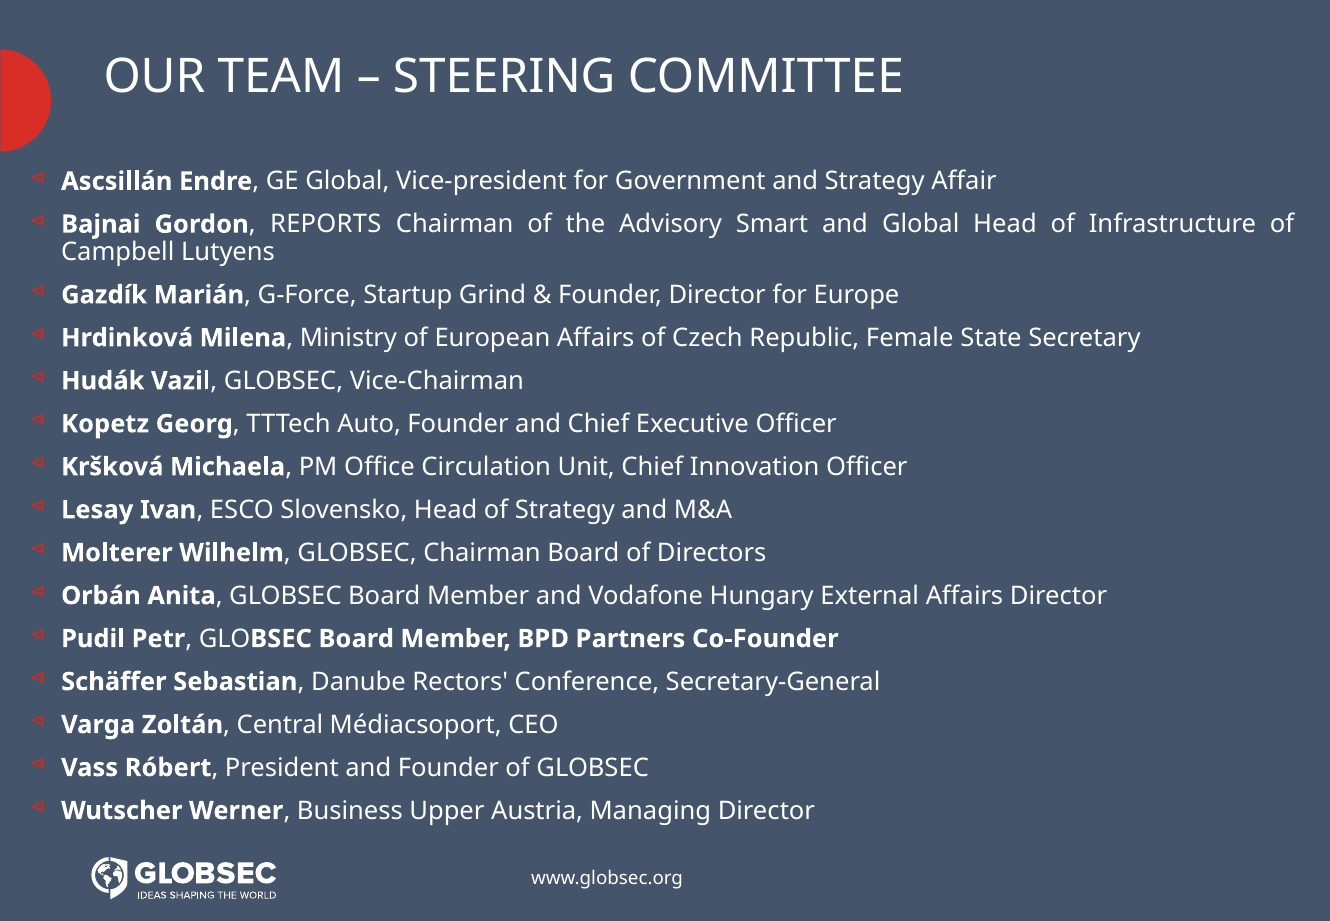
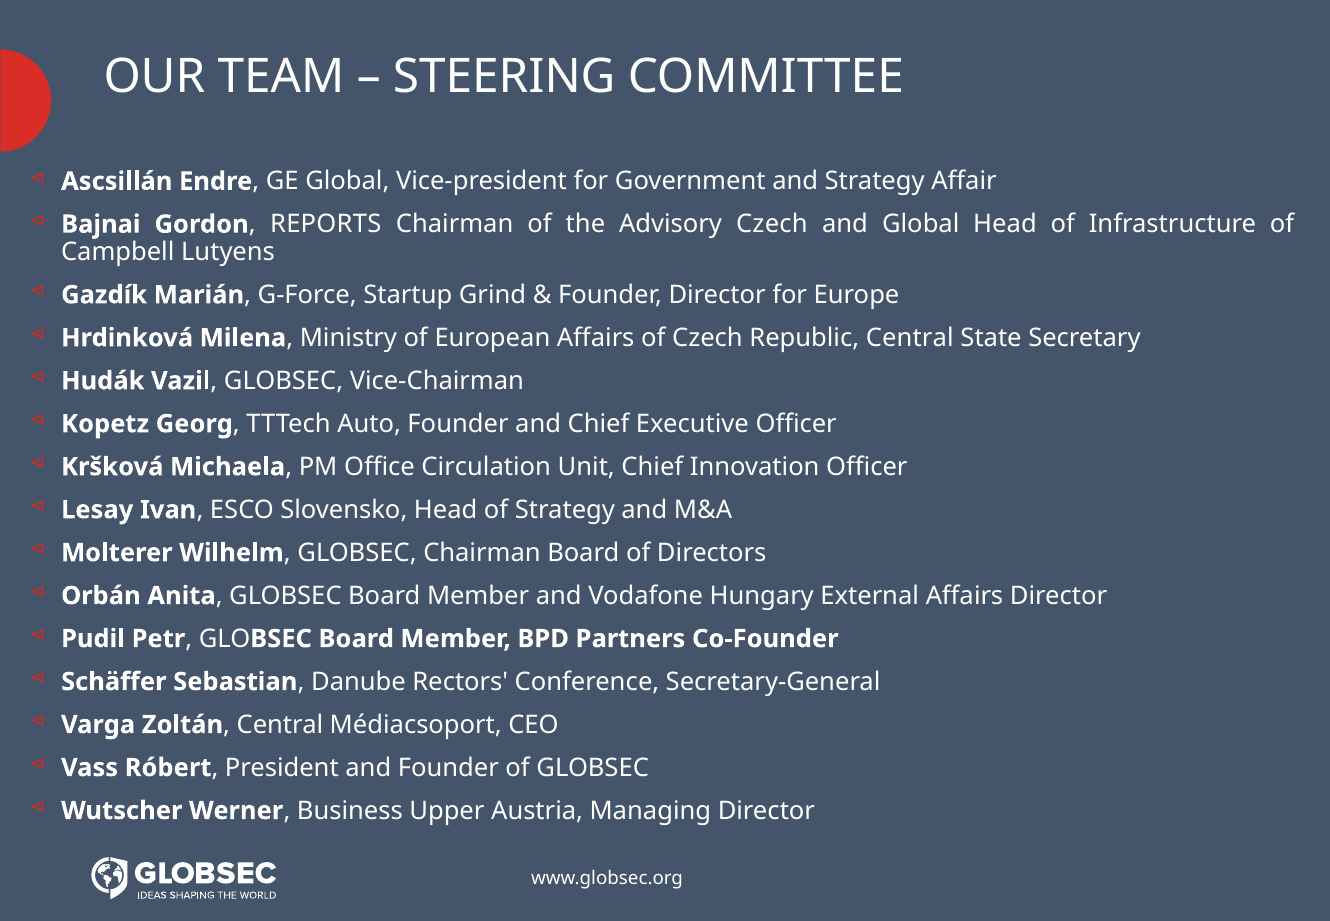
Advisory Smart: Smart -> Czech
Republic Female: Female -> Central
